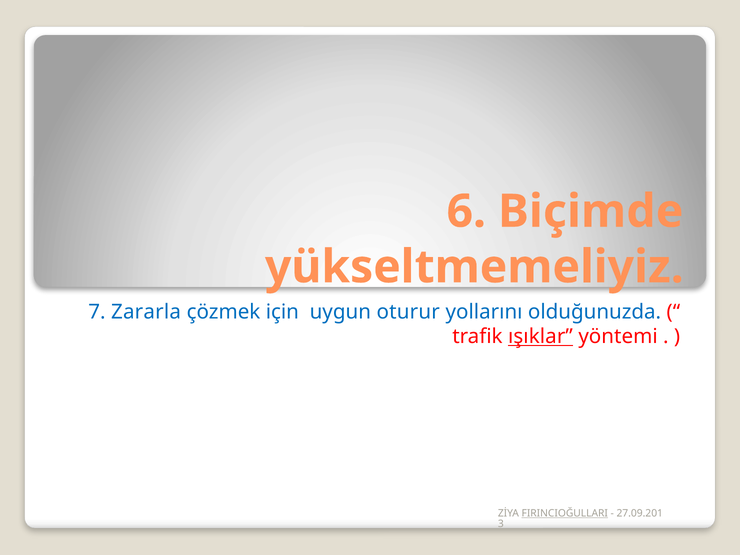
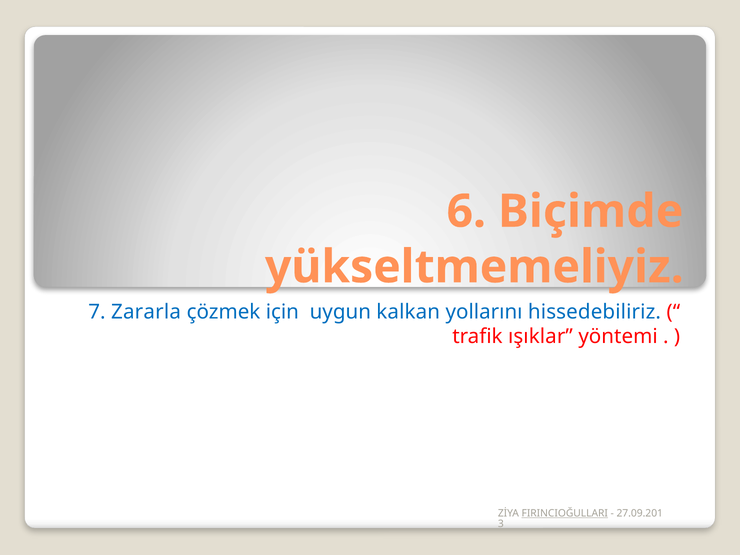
oturur: oturur -> kalkan
olduğunuzda: olduğunuzda -> hissedebiliriz
ışıklar underline: present -> none
